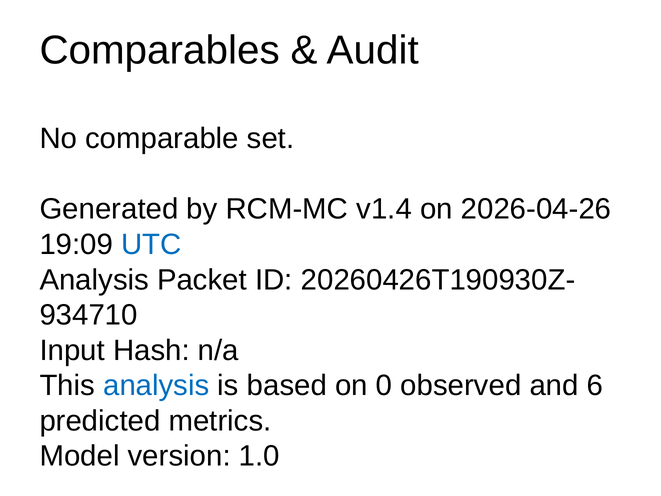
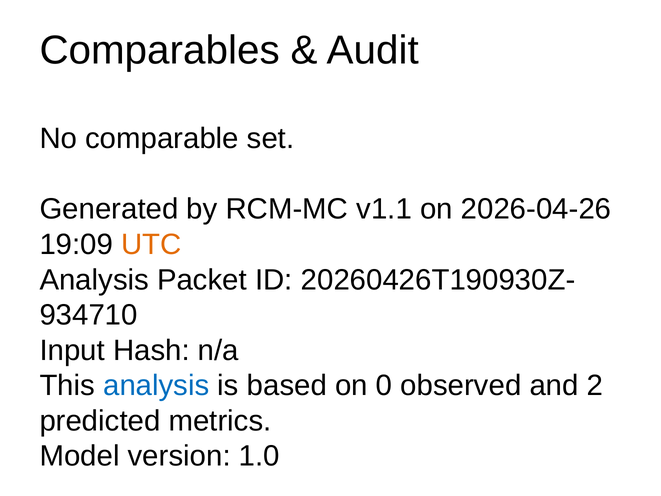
v1.4: v1.4 -> v1.1
UTC colour: blue -> orange
6: 6 -> 2
